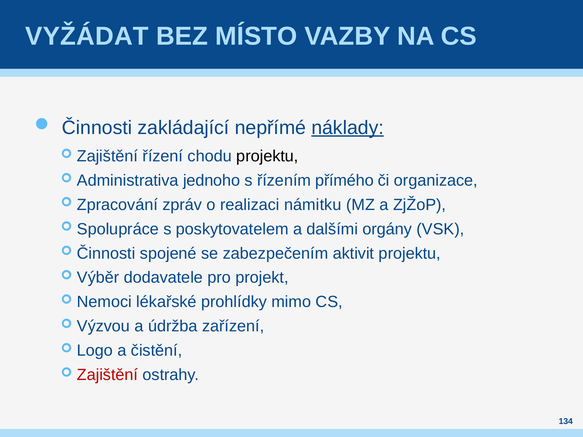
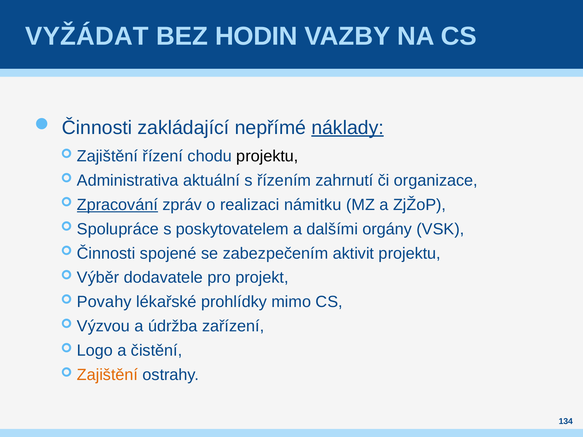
MÍSTO: MÍSTO -> HODIN
jednoho: jednoho -> aktuální
přímého: přímého -> zahrnutí
Zpracování underline: none -> present
Nemoci: Nemoci -> Povahy
Zajištění at (107, 375) colour: red -> orange
